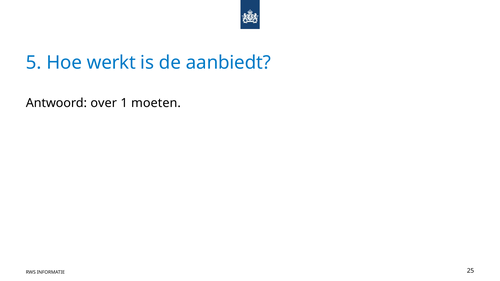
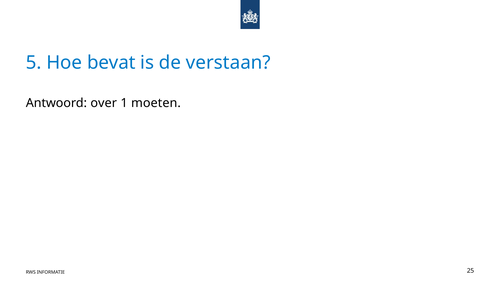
werkt: werkt -> bevat
aanbiedt: aanbiedt -> verstaan
